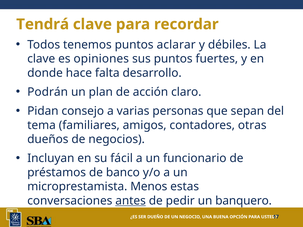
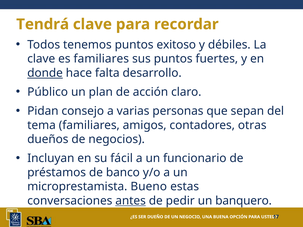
aclarar: aclarar -> exitoso
es opiniones: opiniones -> familiares
donde underline: none -> present
Podrán: Podrán -> Público
Menos: Menos -> Bueno
